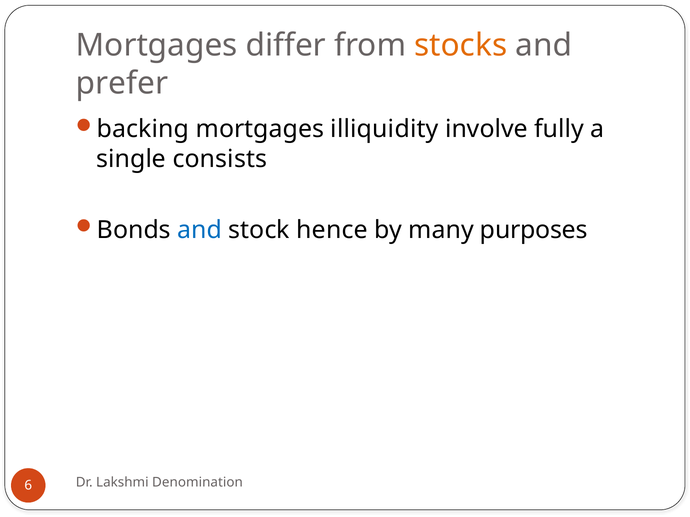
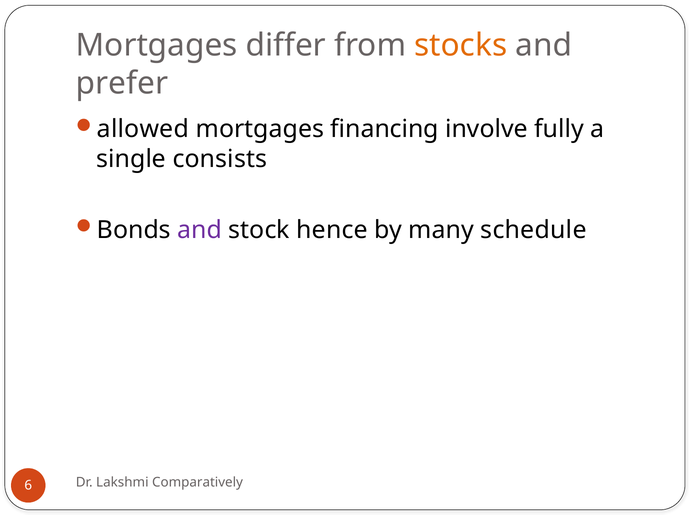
backing: backing -> allowed
illiquidity: illiquidity -> financing
and at (200, 230) colour: blue -> purple
purposes: purposes -> schedule
Denomination: Denomination -> Comparatively
